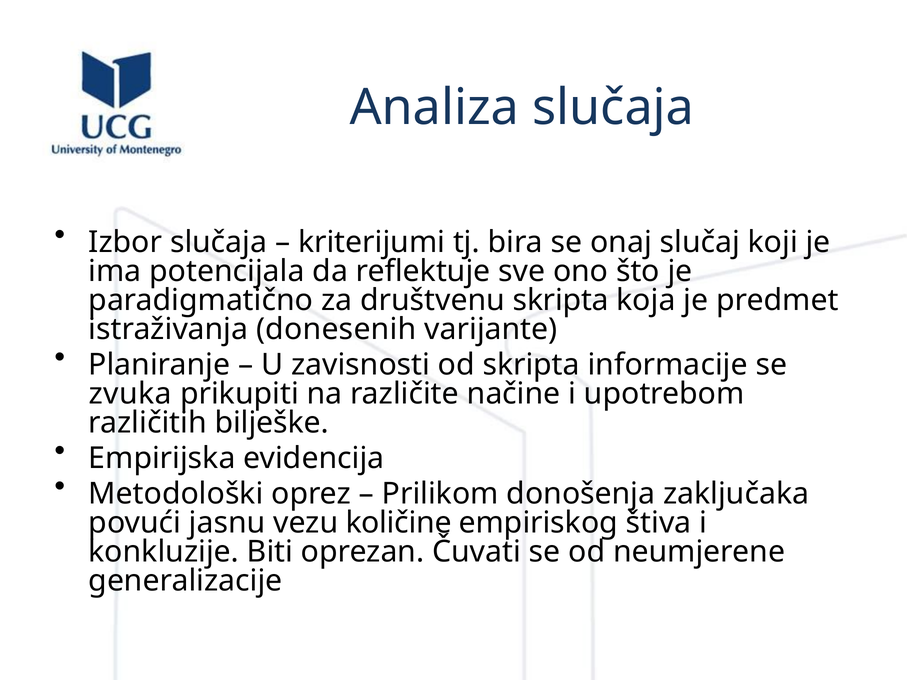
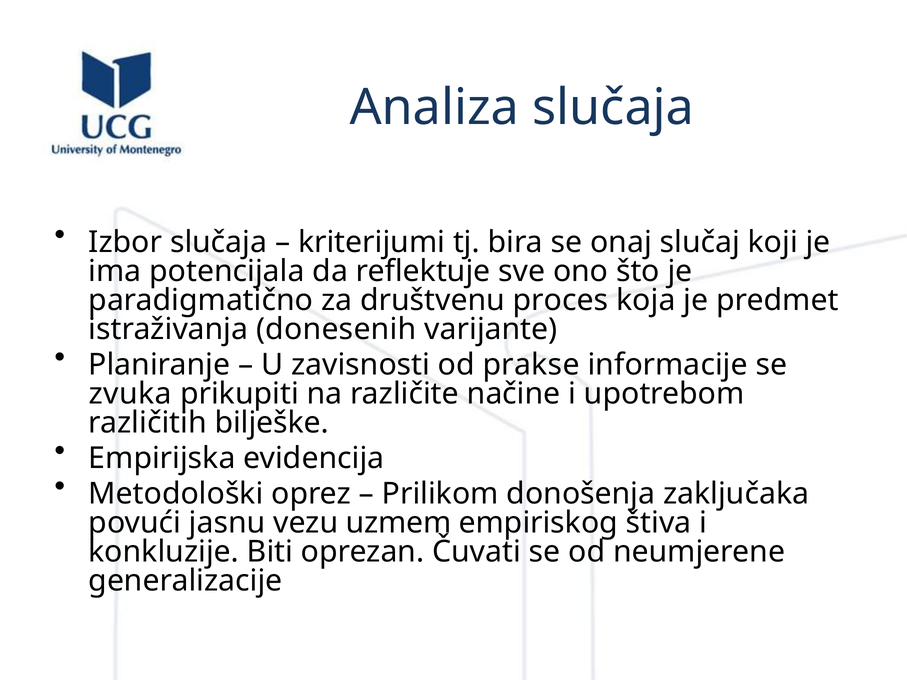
društvenu skripta: skripta -> proces
od skripta: skripta -> prakse
količine: količine -> uzmem
